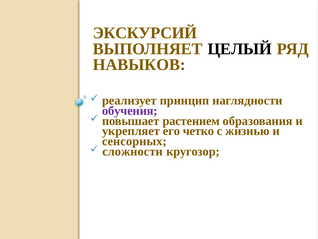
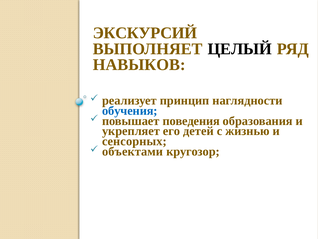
обучения colour: purple -> blue
растением: растением -> поведения
четко: четко -> детей
сложности: сложности -> объектами
